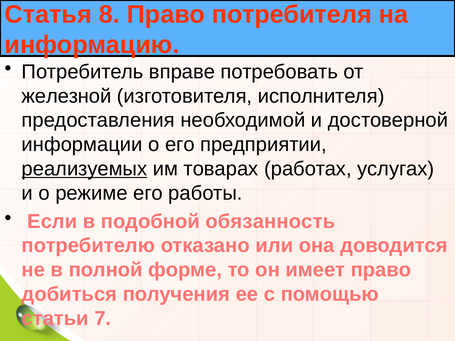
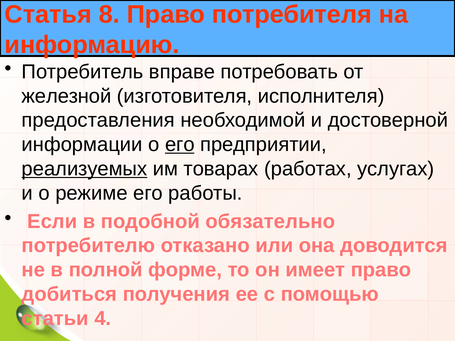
его at (180, 145) underline: none -> present
обязанность: обязанность -> обязательно
7: 7 -> 4
